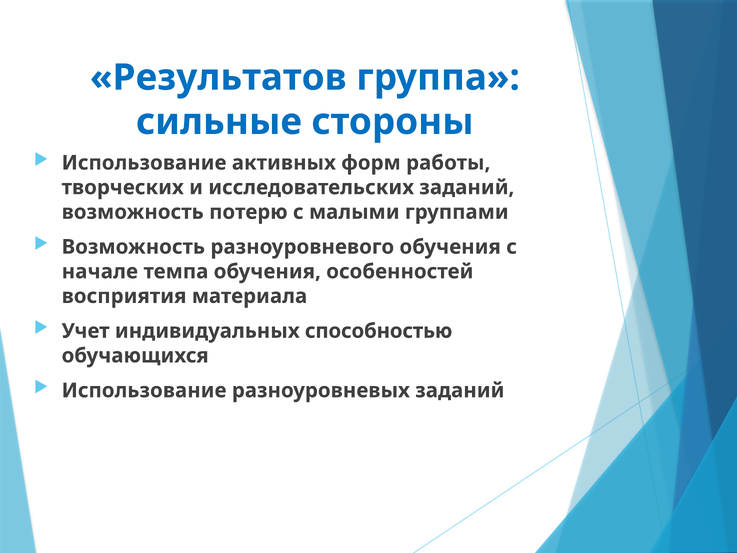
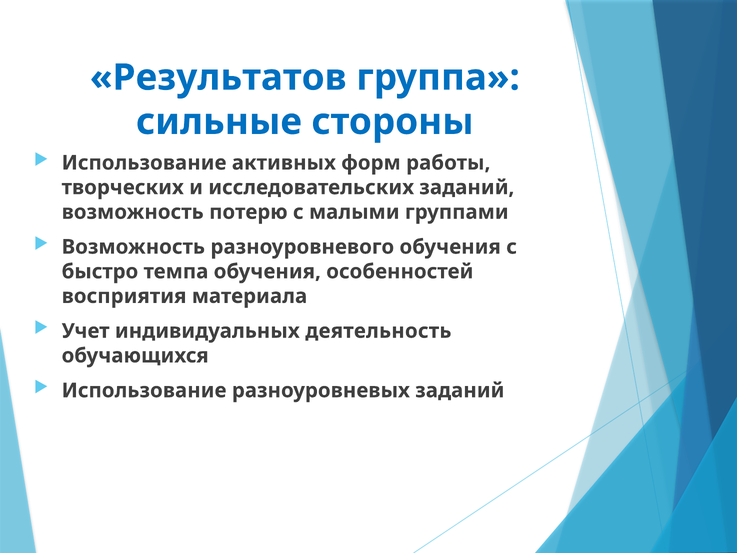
начале: начале -> быстро
способностью: способностью -> деятельность
